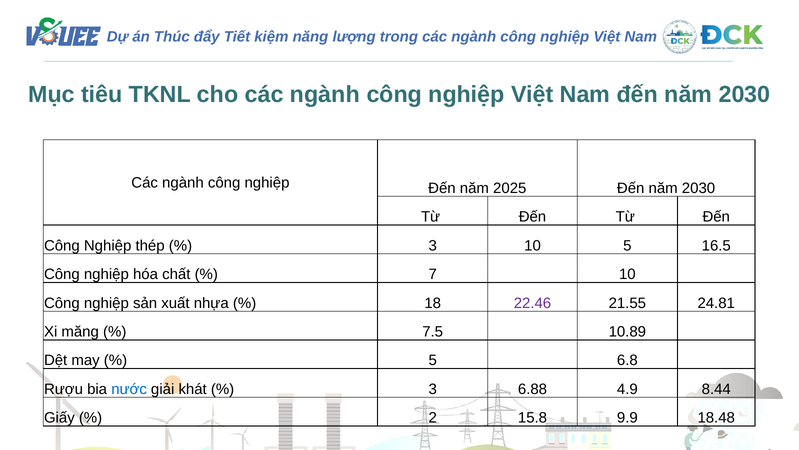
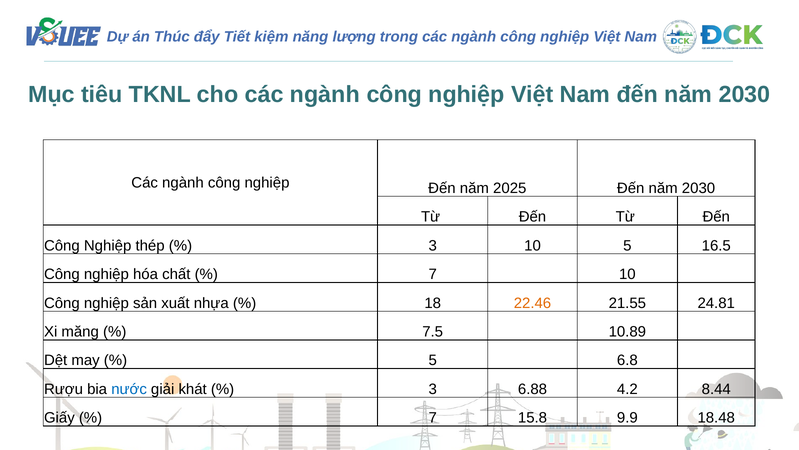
22.46 colour: purple -> orange
4.9: 4.9 -> 4.2
2 at (433, 417): 2 -> 7
